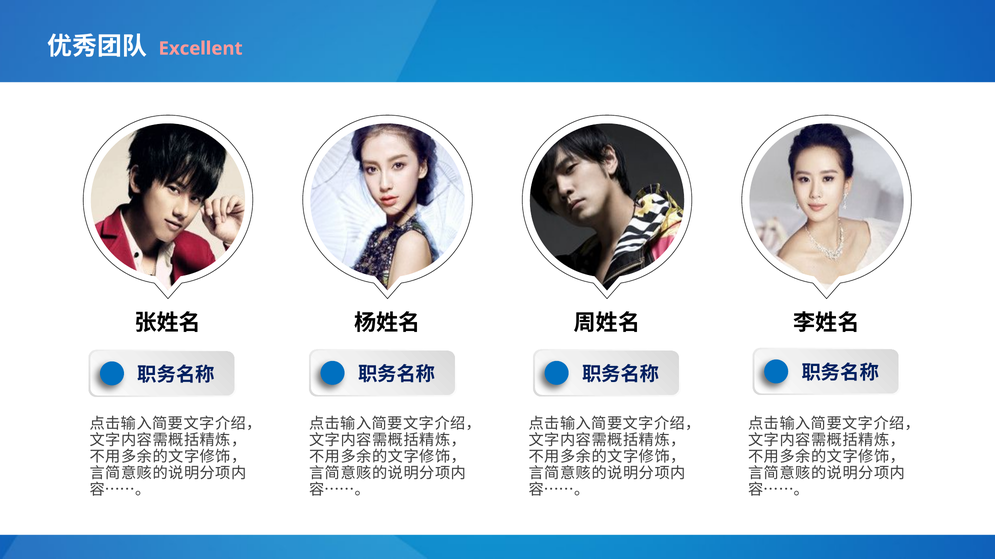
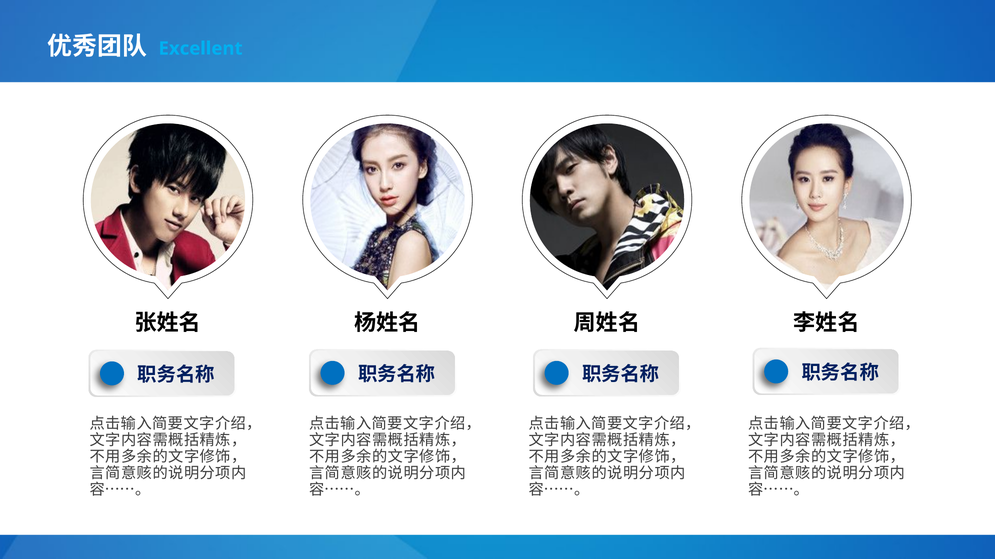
Excellent colour: pink -> light blue
